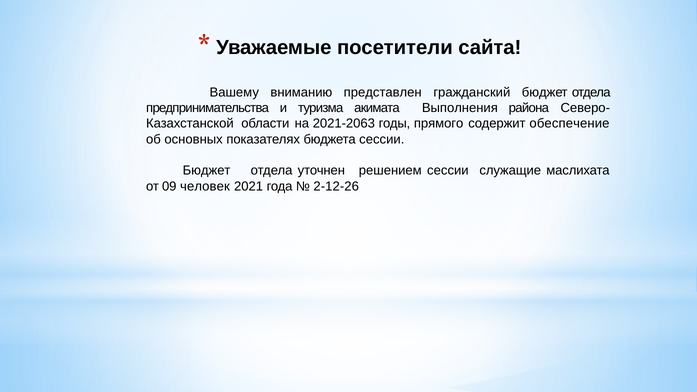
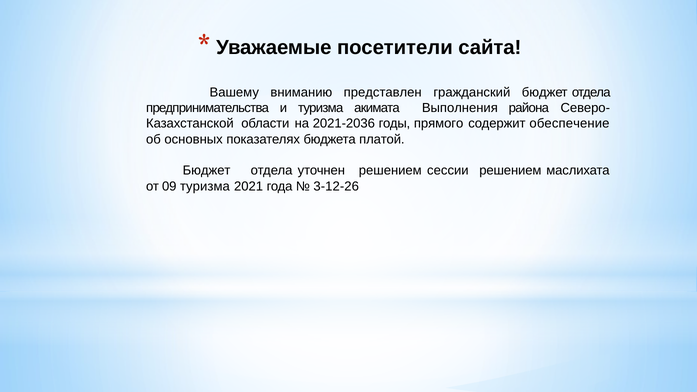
2021-2063: 2021-2063 -> 2021-2036
бюджета сессии: сессии -> платой
сессии служащие: служащие -> решением
09 человек: человек -> туризма
2-12-26: 2-12-26 -> 3-12-26
